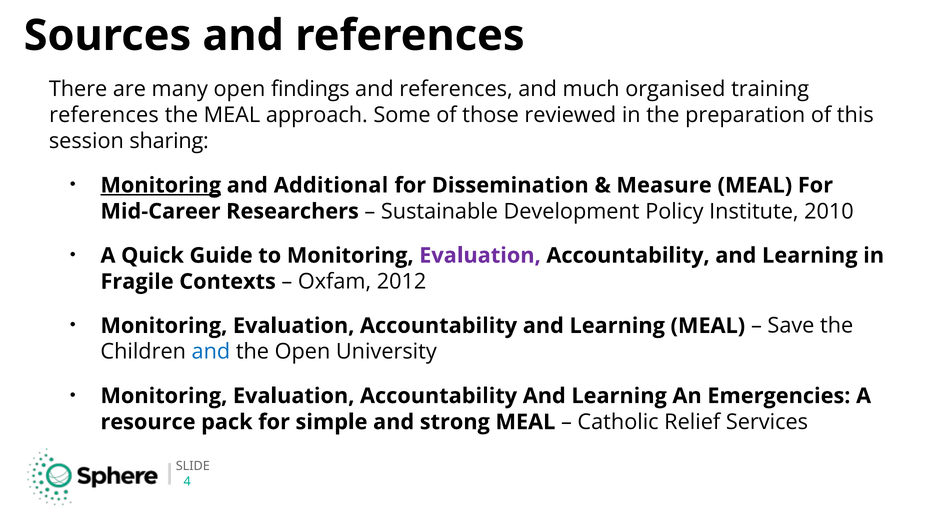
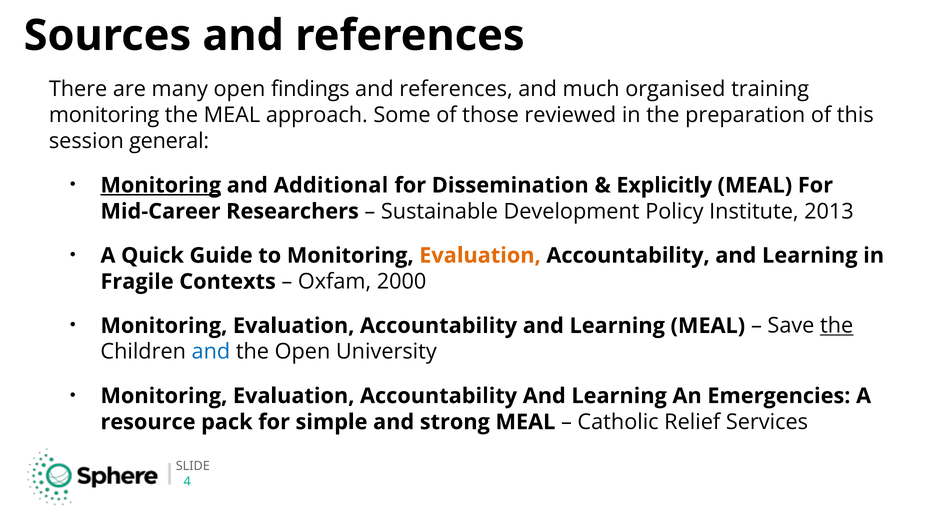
references at (104, 115): references -> monitoring
sharing: sharing -> general
Measure: Measure -> Explicitly
2010: 2010 -> 2013
Evaluation at (480, 255) colour: purple -> orange
2012: 2012 -> 2000
the at (837, 325) underline: none -> present
